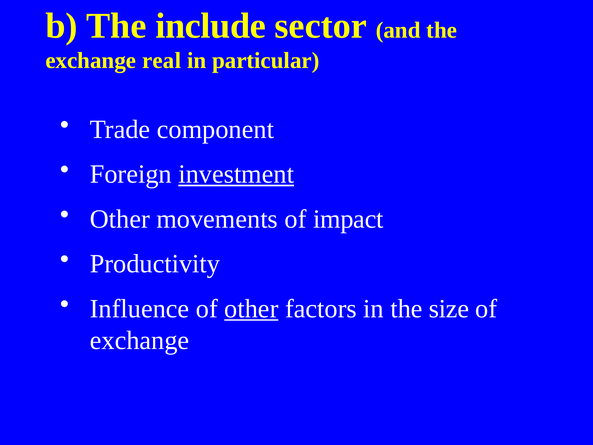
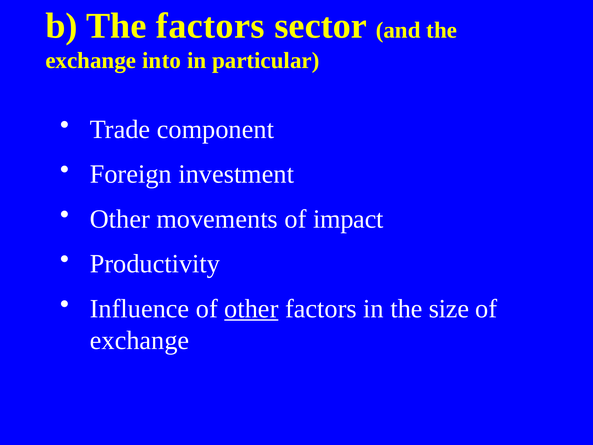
The include: include -> factors
real: real -> into
investment underline: present -> none
